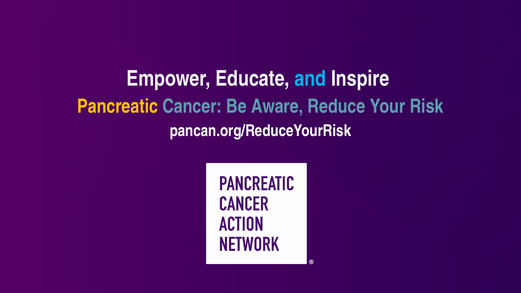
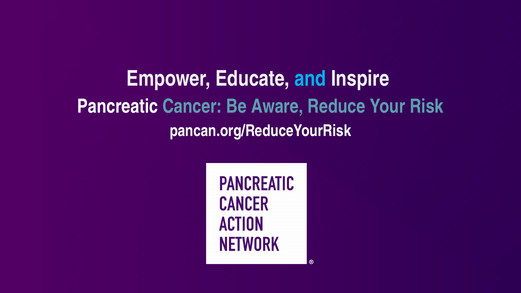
Pancreatic colour: yellow -> white
